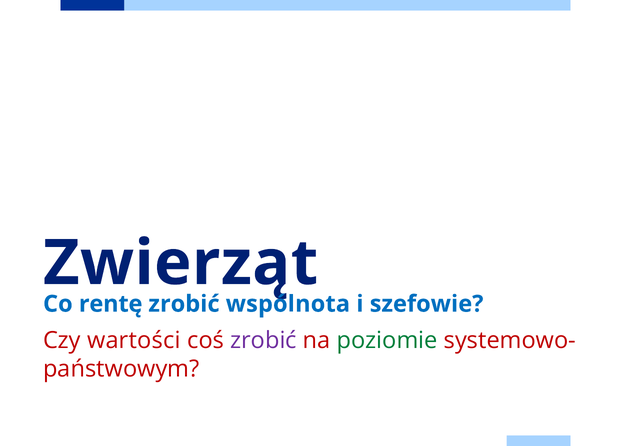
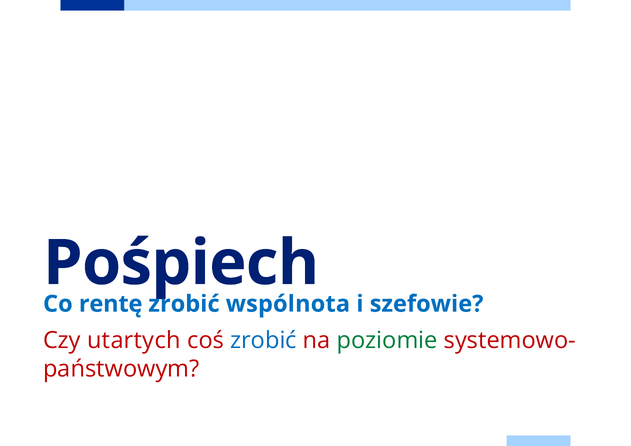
Zwierząt: Zwierząt -> Pośpiech
wartości: wartości -> utartych
zrobić at (263, 341) colour: purple -> blue
